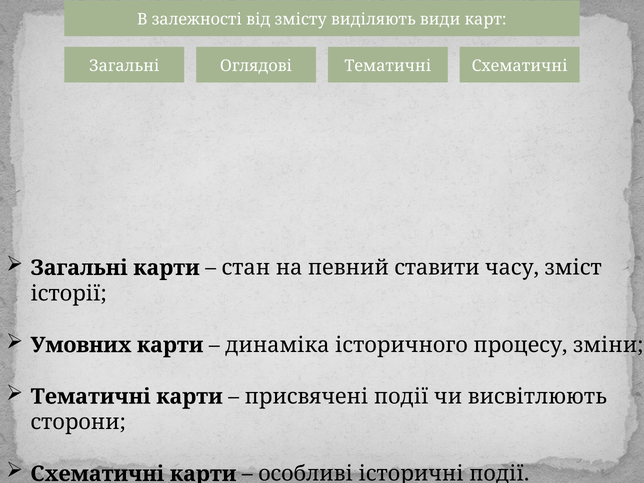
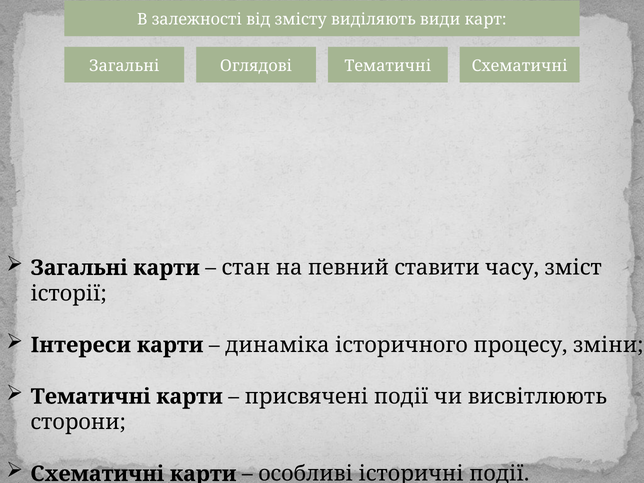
Умовних: Умовних -> Інтереси
